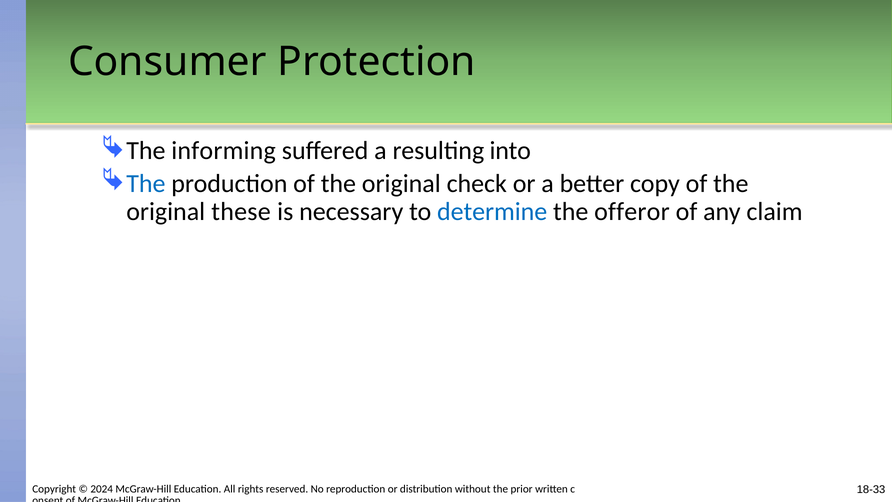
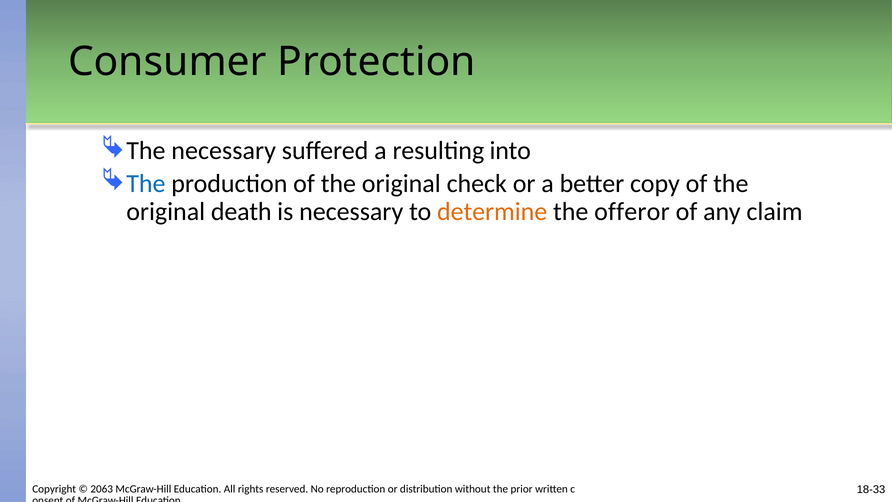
The informing: informing -> necessary
these: these -> death
determine colour: blue -> orange
2024: 2024 -> 2063
